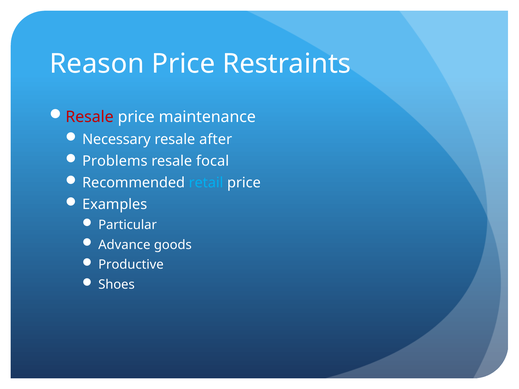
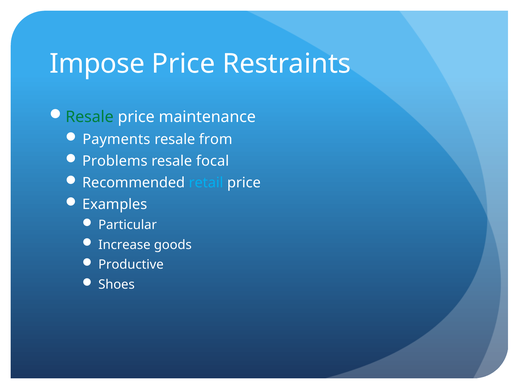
Reason: Reason -> Impose
Resale at (90, 117) colour: red -> green
Necessary: Necessary -> Payments
after: after -> from
Advance: Advance -> Increase
